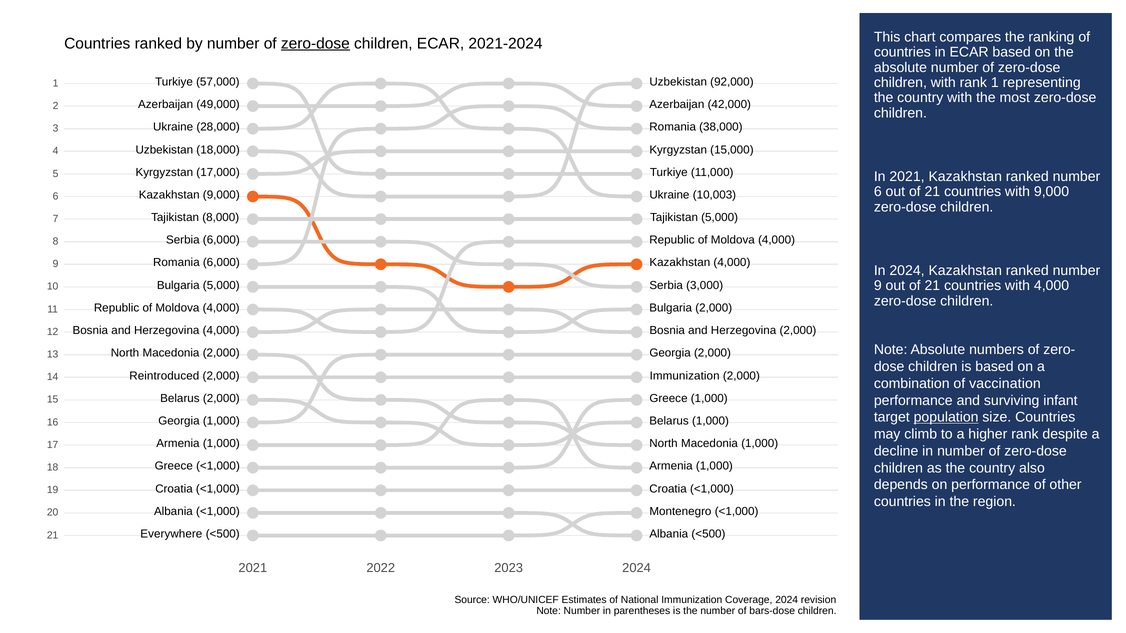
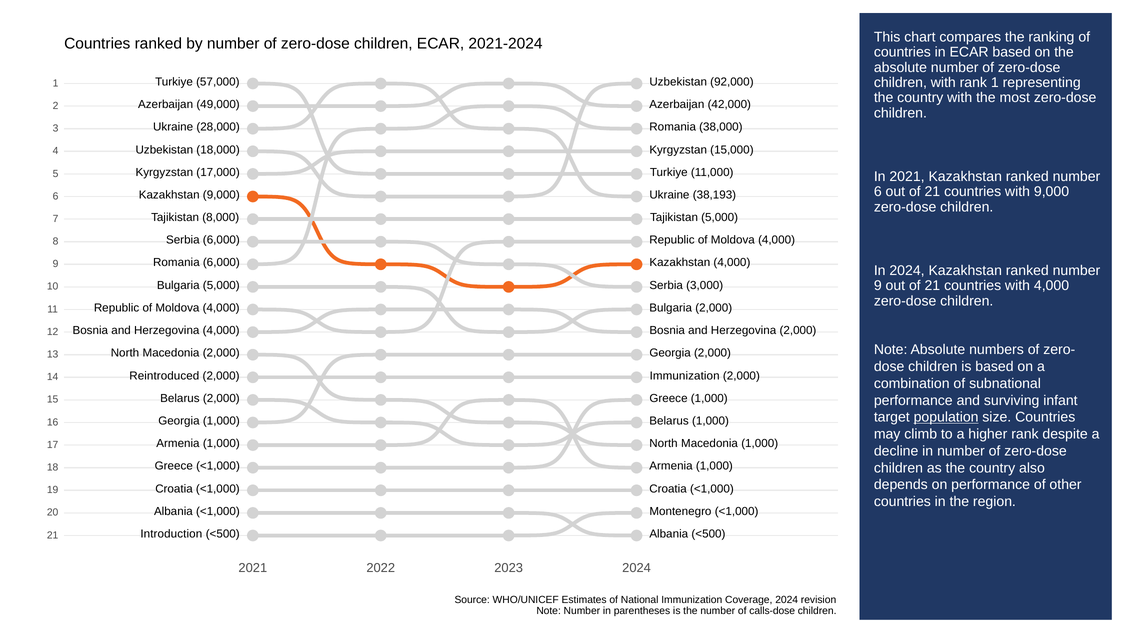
zero-dose at (315, 44) underline: present -> none
10,003: 10,003 -> 38,193
vaccination: vaccination -> subnational
Everywhere: Everywhere -> Introduction
bars-dose: bars-dose -> calls-dose
